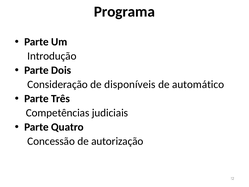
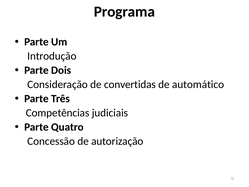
disponíveis: disponíveis -> convertidas
